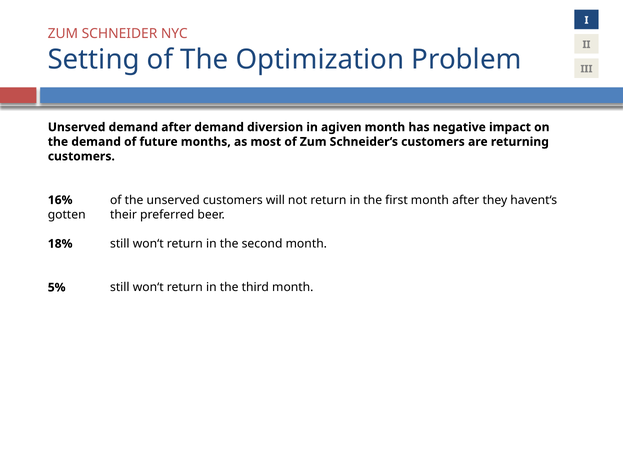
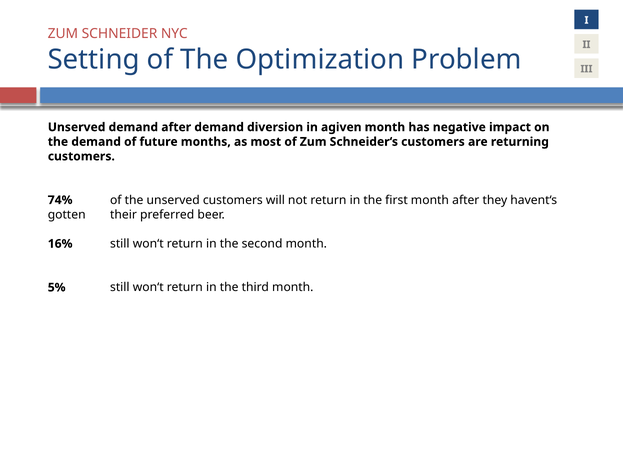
16%: 16% -> 74%
18%: 18% -> 16%
